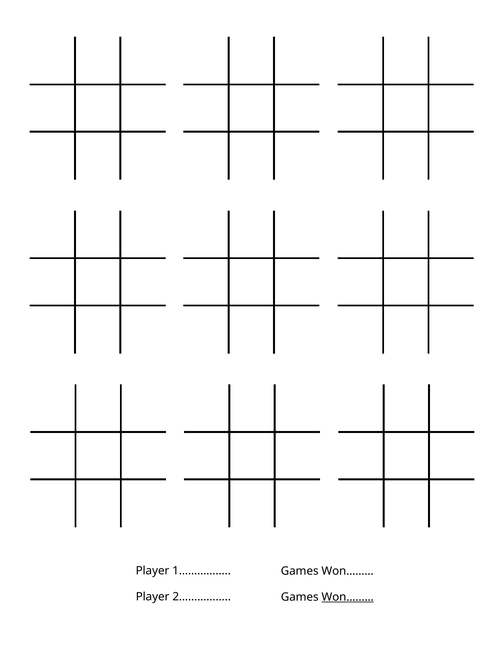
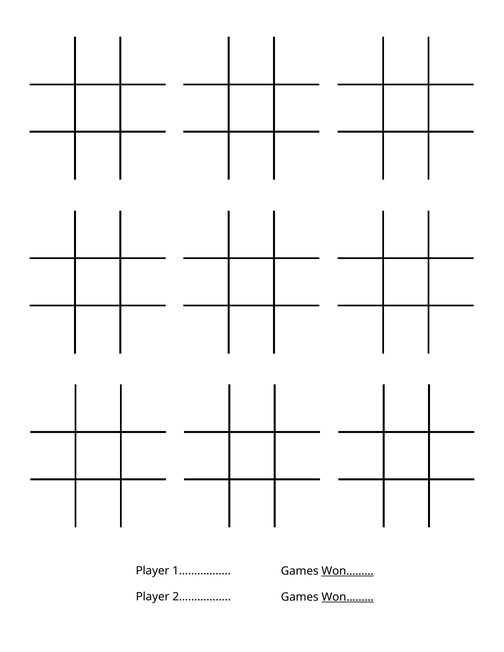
Won……… at (348, 571) underline: none -> present
